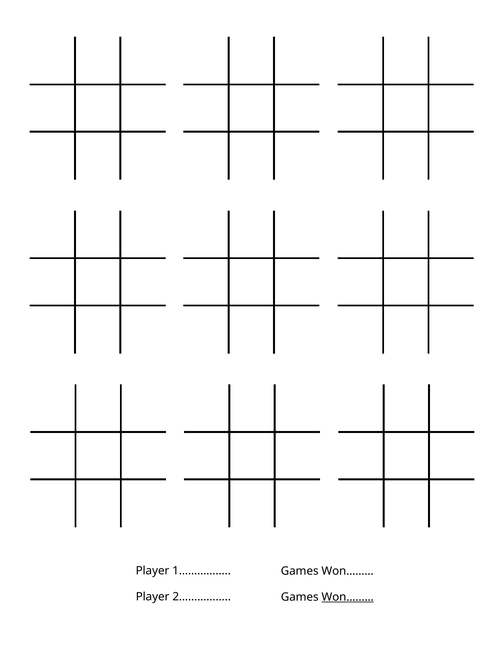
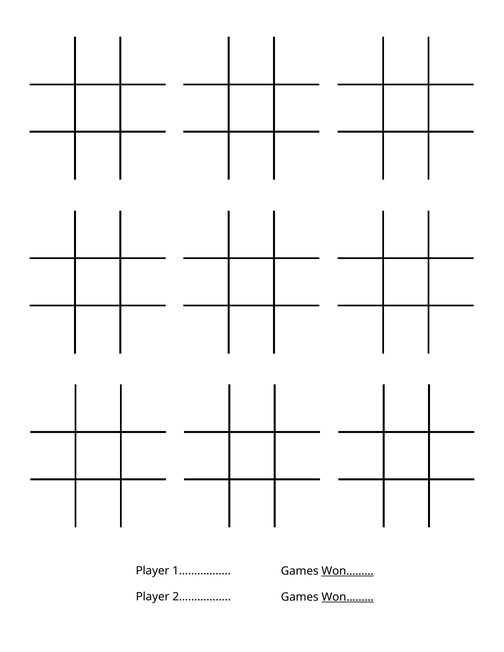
Won……… at (348, 571) underline: none -> present
